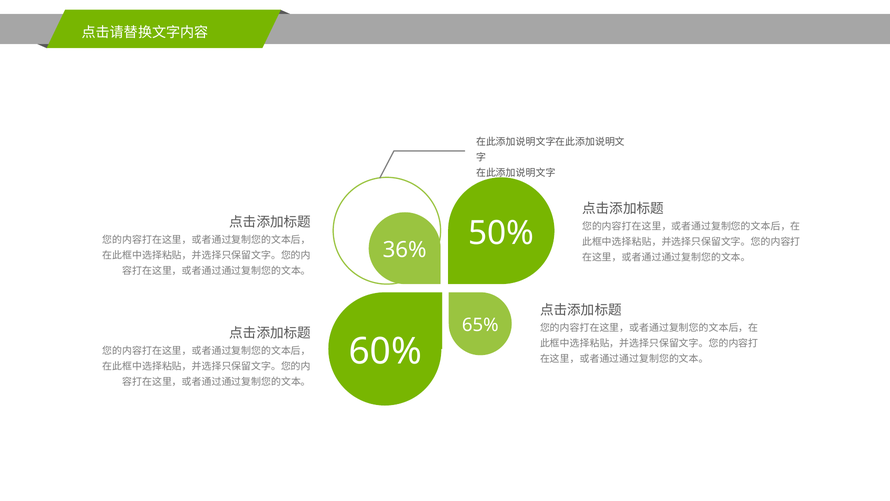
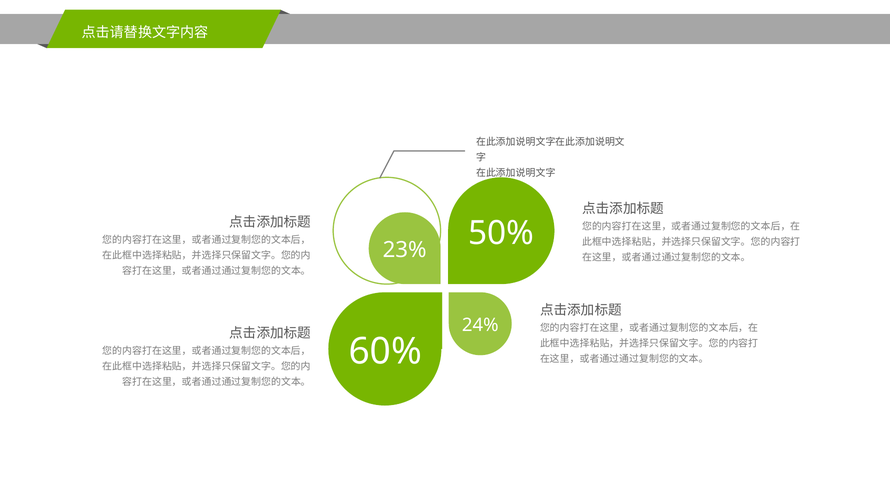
36%: 36% -> 23%
65%: 65% -> 24%
